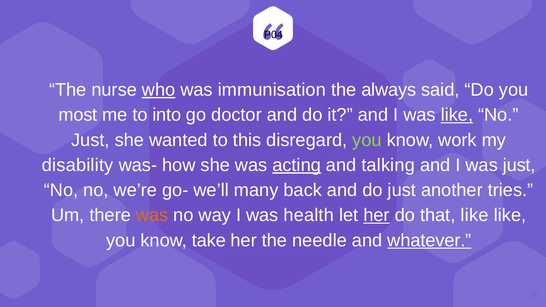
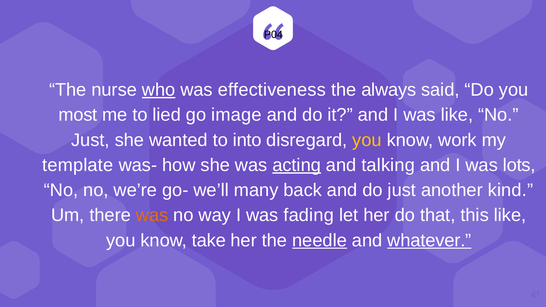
immunisation: immunisation -> effectiveness
into: into -> lied
doctor: doctor -> image
like at (457, 115) underline: present -> none
this: this -> into
you at (367, 140) colour: light green -> yellow
disability: disability -> template
was just: just -> lots
tries: tries -> kind
health: health -> fading
her at (377, 215) underline: present -> none
that like: like -> this
needle underline: none -> present
